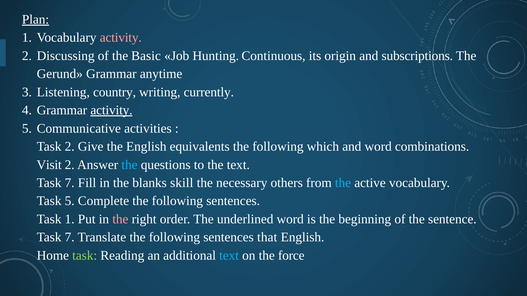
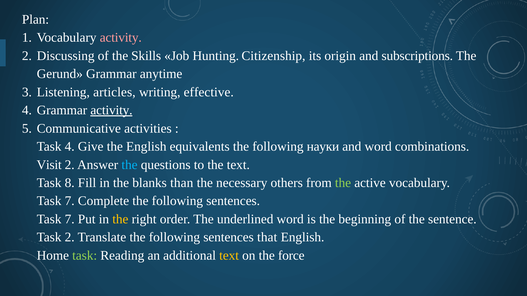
Plan underline: present -> none
Basic: Basic -> Skills
Continuous: Continuous -> Citizenship
country: country -> articles
currently: currently -> effective
Task 2: 2 -> 4
which: which -> науки
7 at (70, 183): 7 -> 8
skill: skill -> than
the at (343, 183) colour: light blue -> light green
5 at (70, 201): 5 -> 7
1 at (70, 219): 1 -> 7
the at (120, 219) colour: pink -> yellow
7 at (70, 238): 7 -> 2
text at (229, 256) colour: light blue -> yellow
